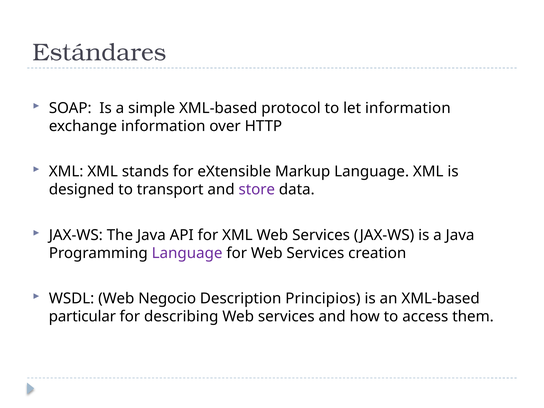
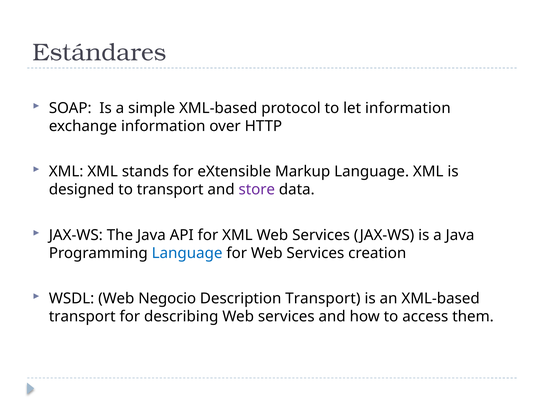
Language at (187, 253) colour: purple -> blue
Description Principios: Principios -> Transport
particular at (82, 317): particular -> transport
